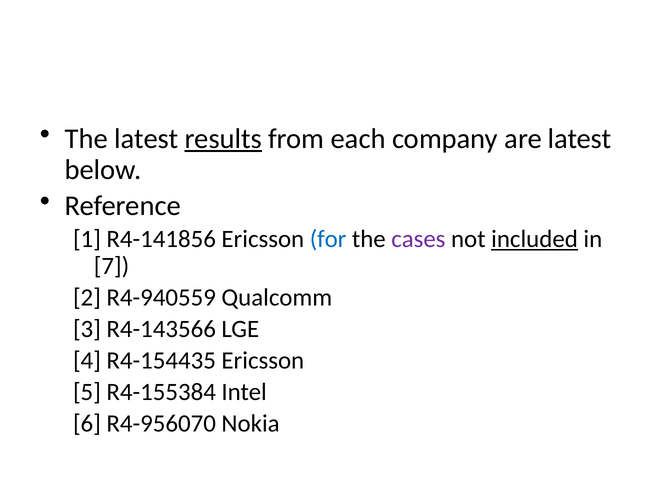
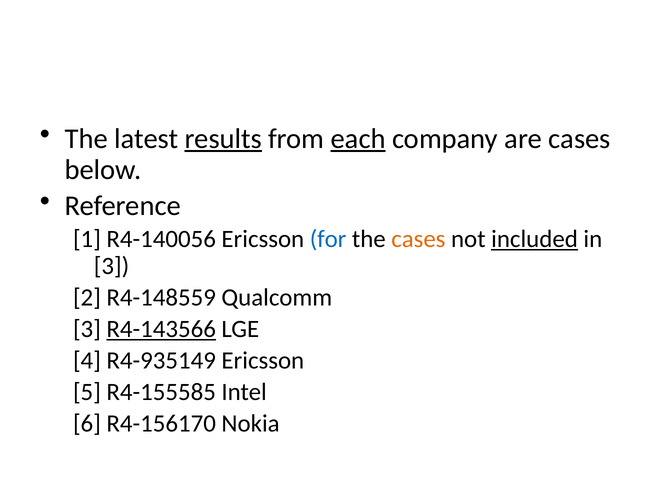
each underline: none -> present
are latest: latest -> cases
R4-141856: R4-141856 -> R4-140056
cases at (418, 239) colour: purple -> orange
7 at (111, 266): 7 -> 3
R4-940559: R4-940559 -> R4-148559
R4-143566 underline: none -> present
R4-154435: R4-154435 -> R4-935149
R4-155384: R4-155384 -> R4-155585
R4-956070: R4-956070 -> R4-156170
